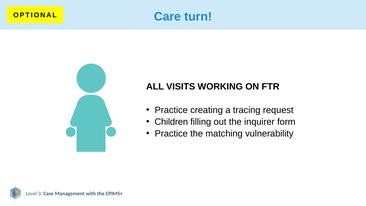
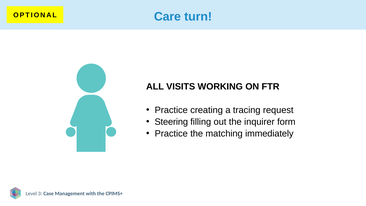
Children: Children -> Steering
vulnerability: vulnerability -> immediately
